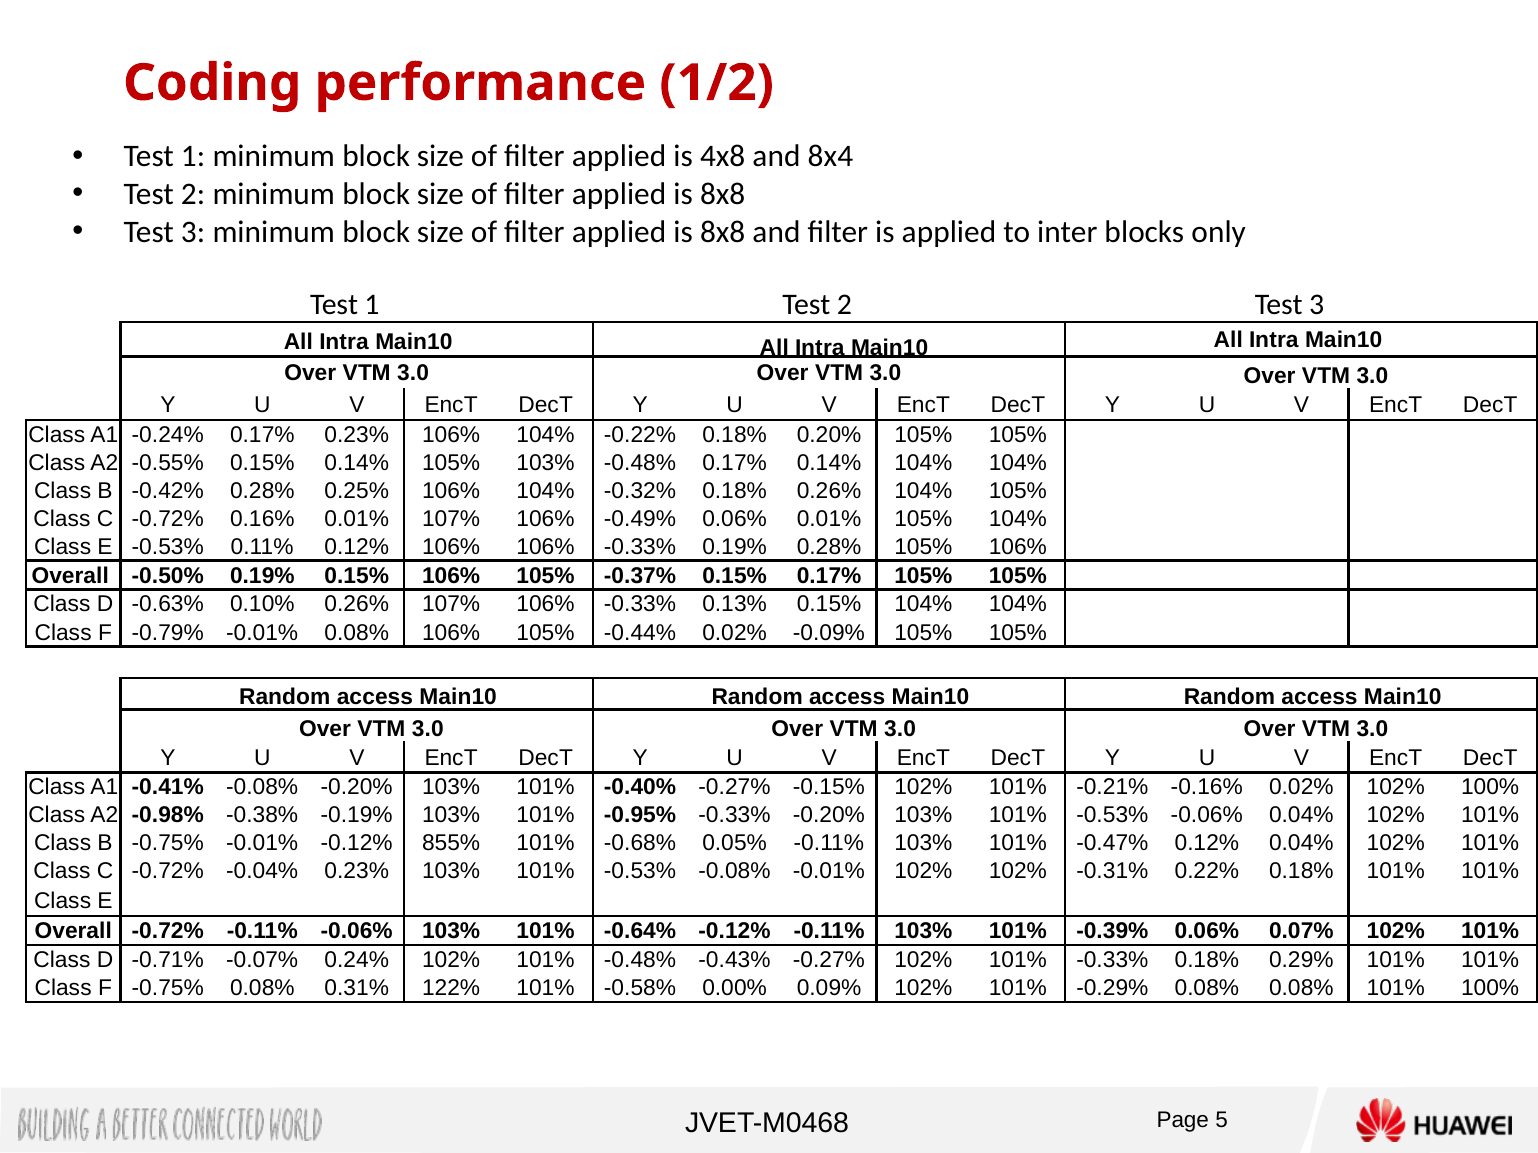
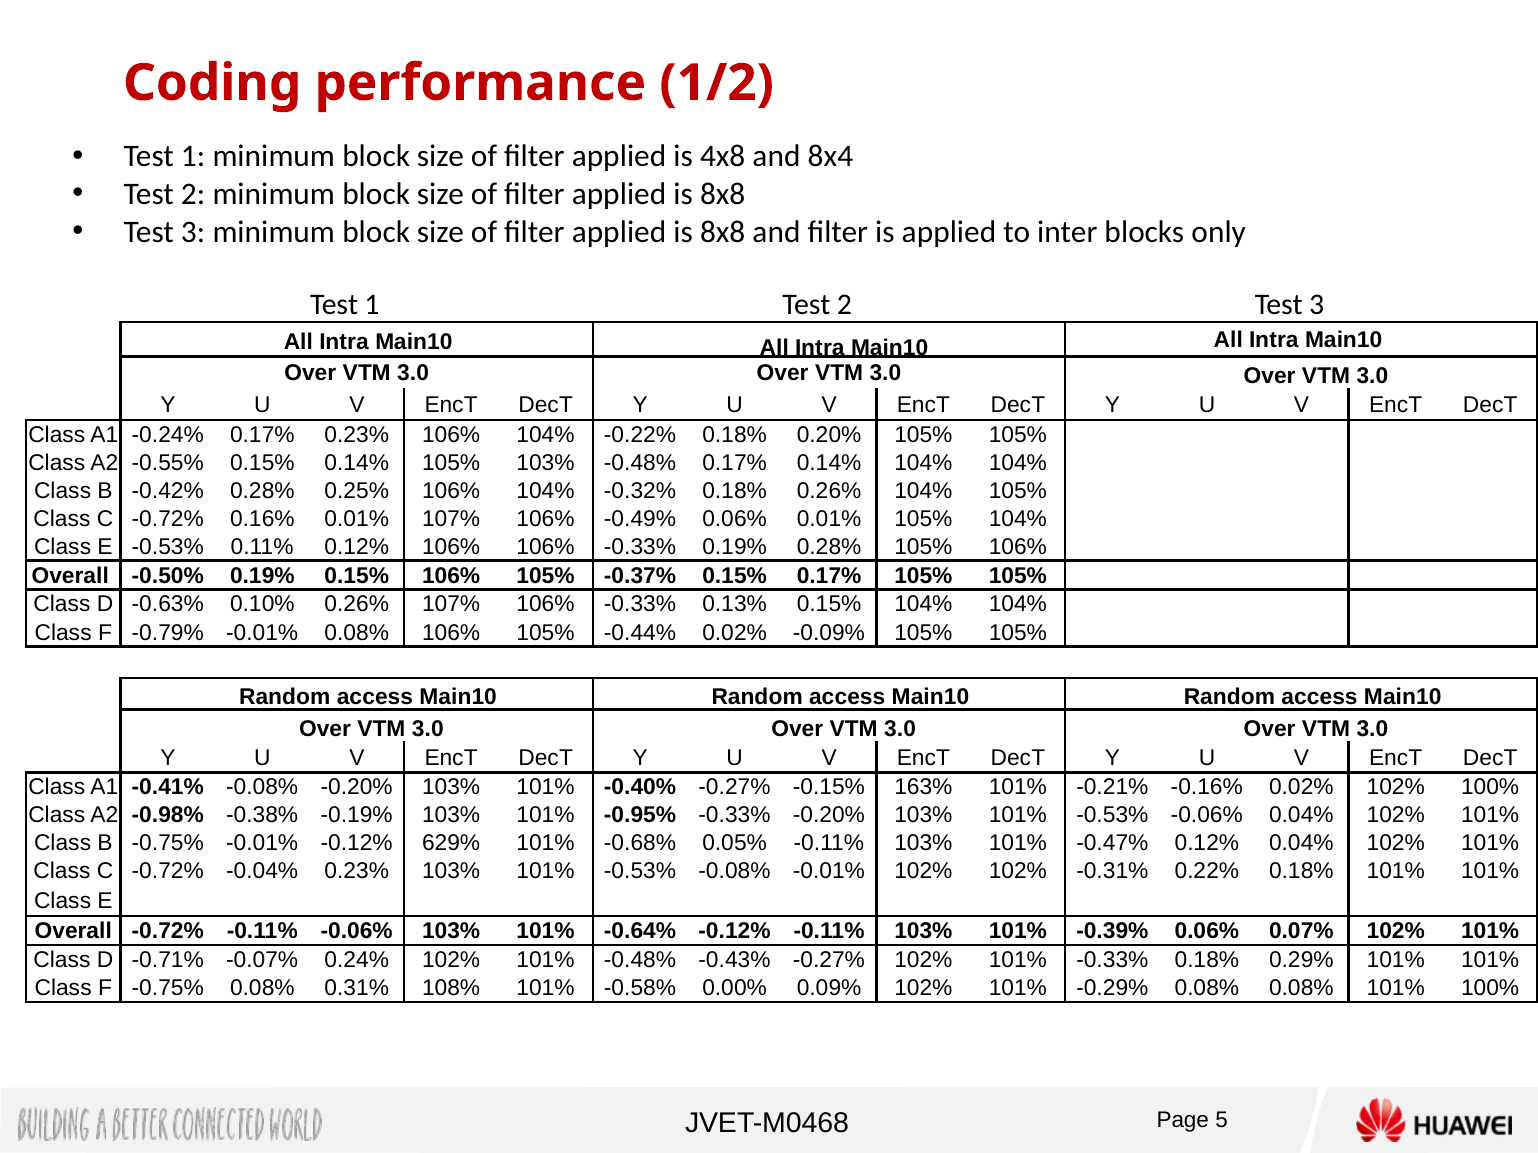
-0.15% 102%: 102% -> 163%
855%: 855% -> 629%
122%: 122% -> 108%
